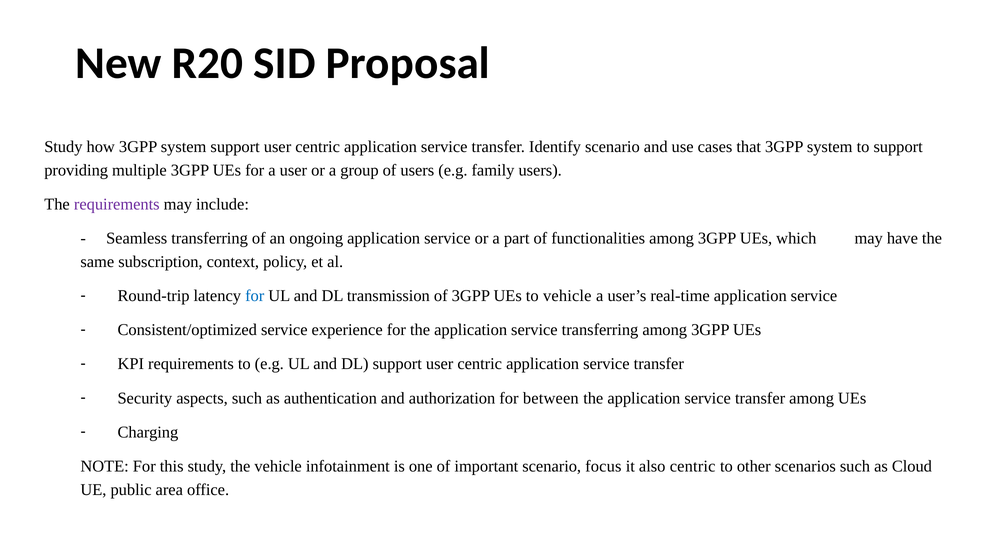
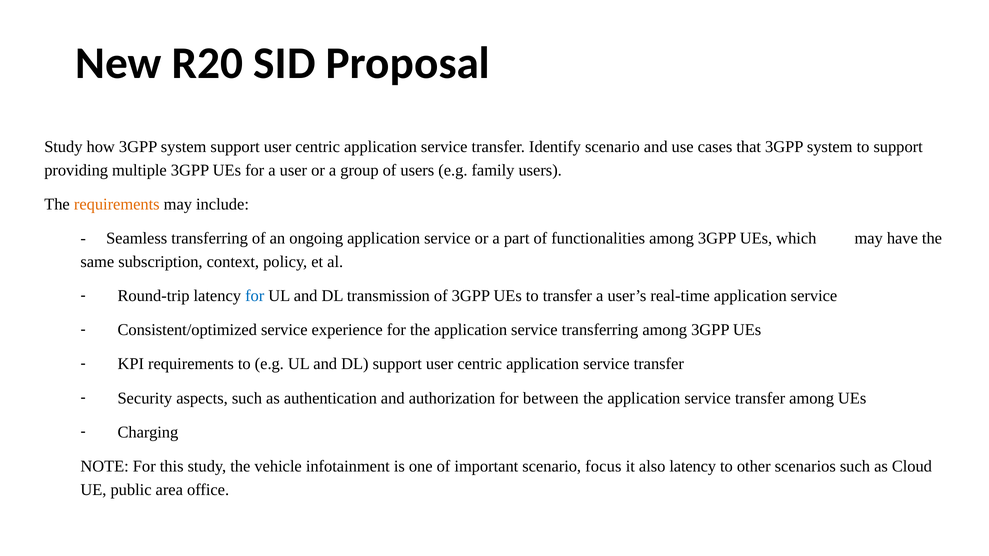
requirements at (117, 204) colour: purple -> orange
to vehicle: vehicle -> transfer
also centric: centric -> latency
